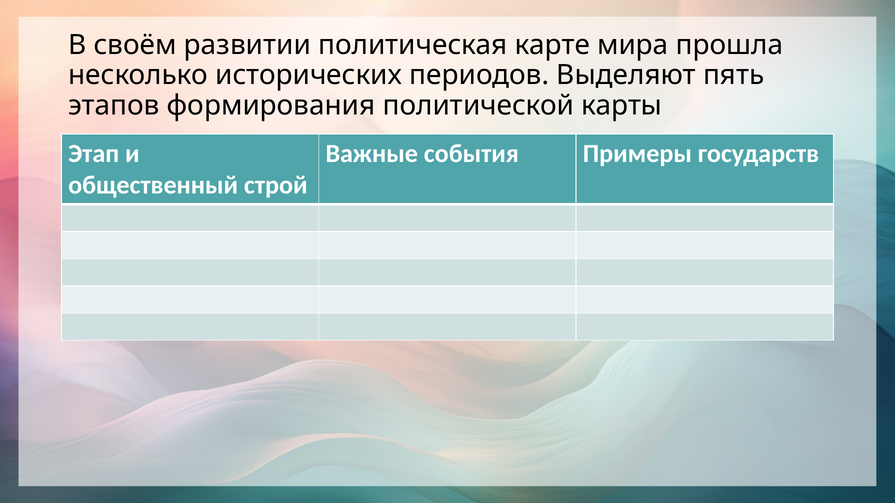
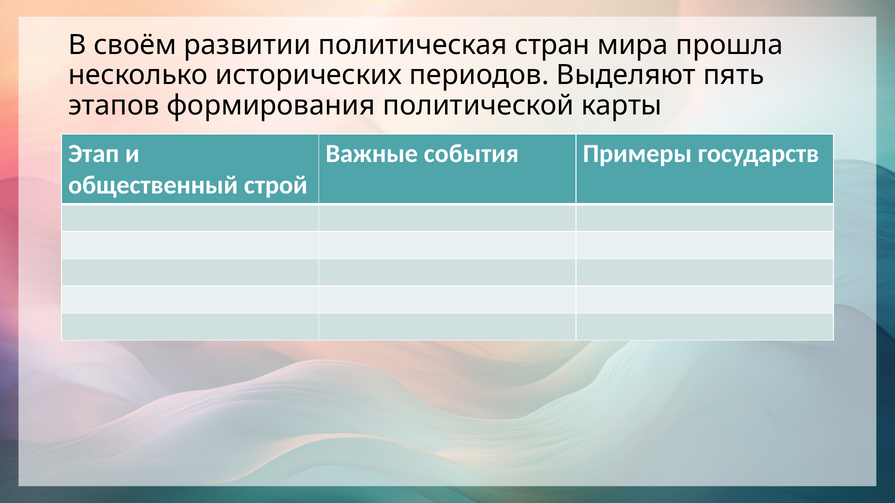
карте: карте -> стран
